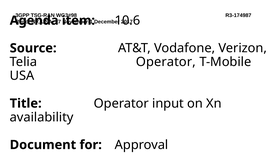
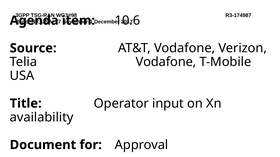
Telia Operator: Operator -> Vodafone
